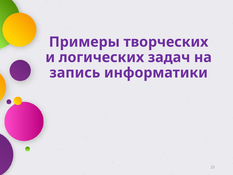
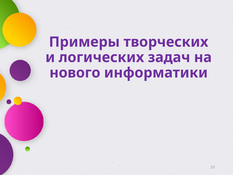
запись: запись -> нового
